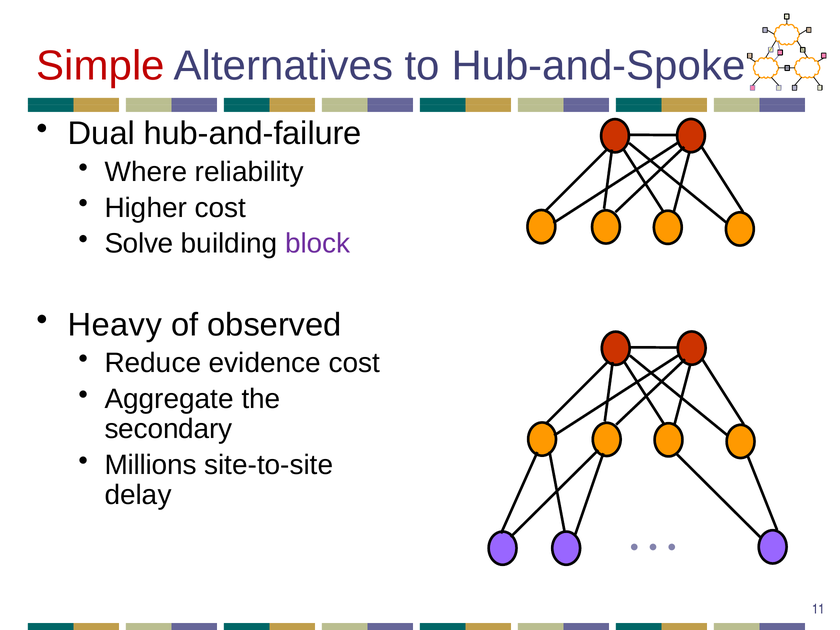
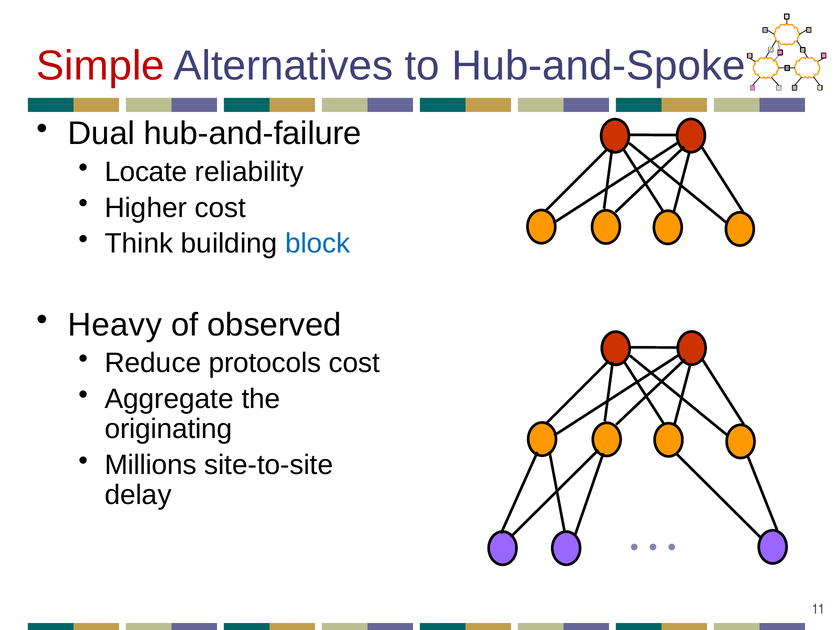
Where: Where -> Locate
Solve: Solve -> Think
block colour: purple -> blue
evidence: evidence -> protocols
secondary: secondary -> originating
